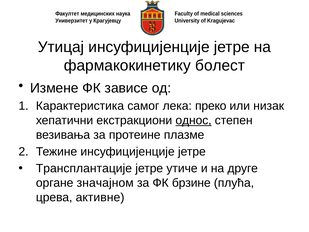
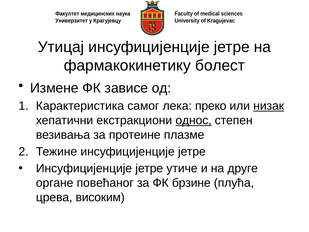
низак underline: none -> present
Трансплантације at (84, 168): Трансплантације -> Инсуфицијенције
значајном: значајном -> повећаног
активне: активне -> високим
